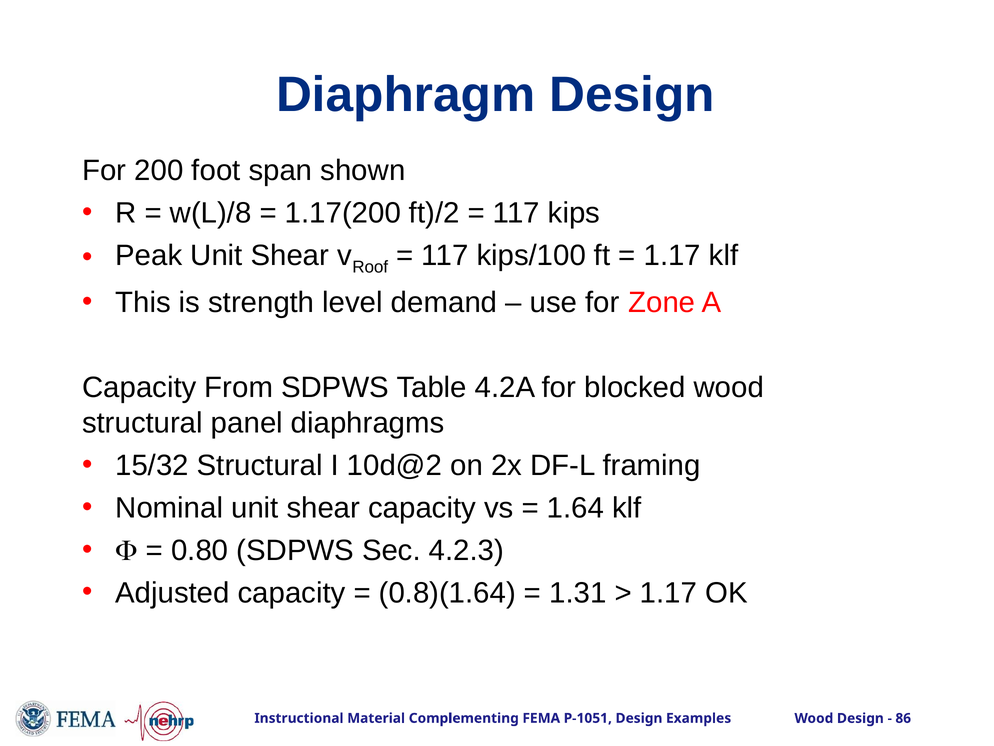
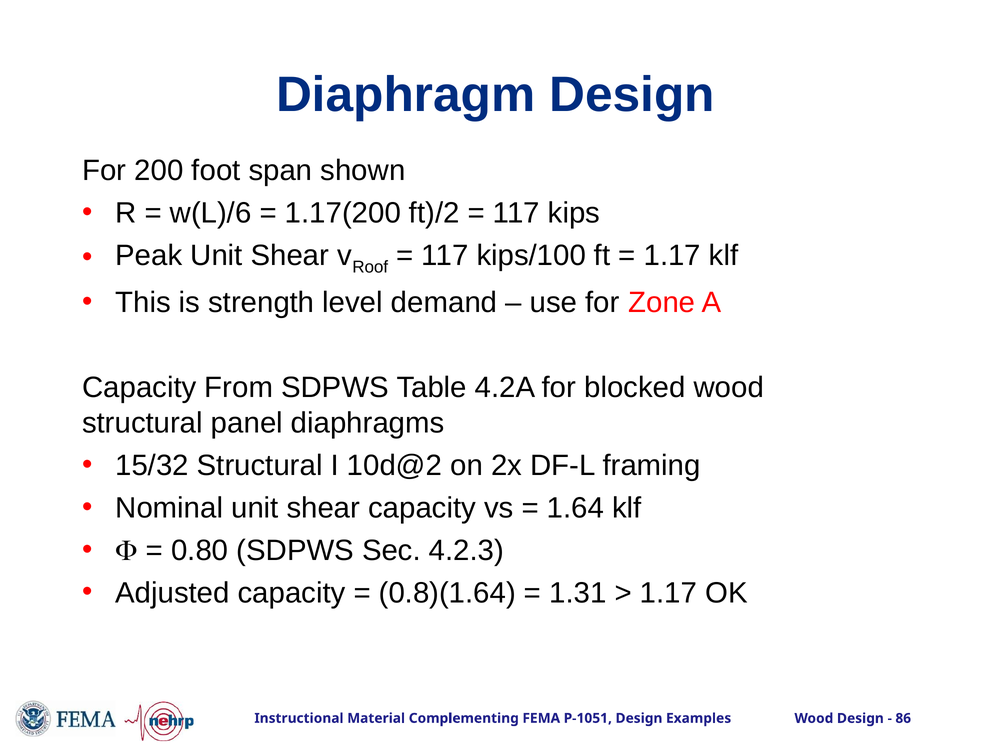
w(L)/8: w(L)/8 -> w(L)/6
